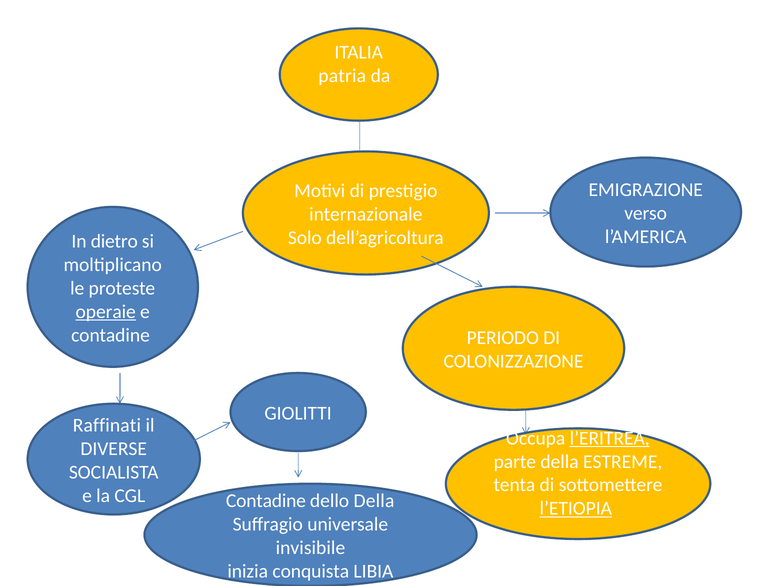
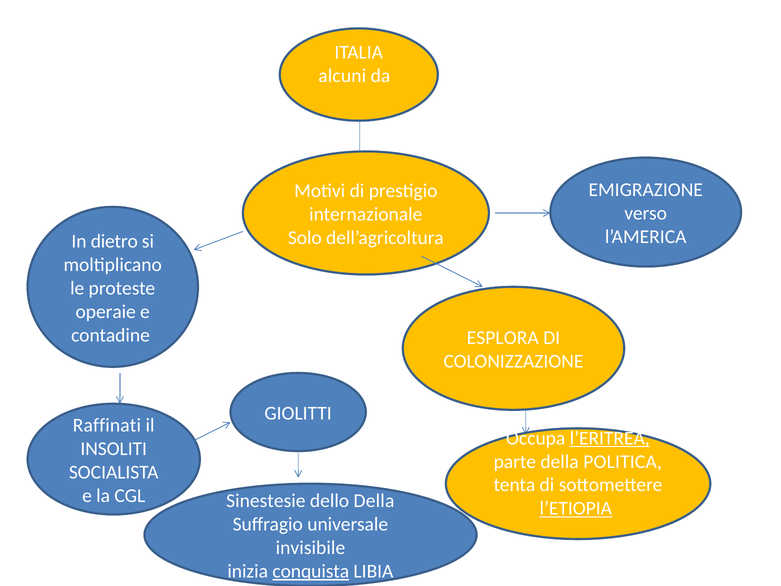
patria: patria -> alcuni
operaie underline: present -> none
PERIODO: PERIODO -> ESPLORA
DIVERSE: DIVERSE -> INSOLITI
ESTREME: ESTREME -> POLITICA
Contadine at (266, 501): Contadine -> Sinestesie
conquista underline: none -> present
